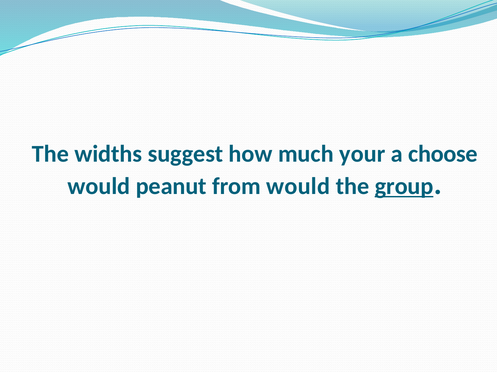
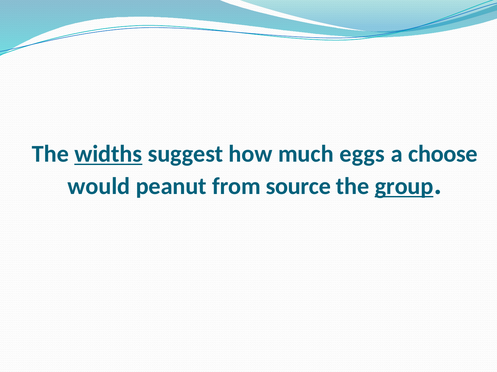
widths underline: none -> present
your: your -> eggs
from would: would -> source
